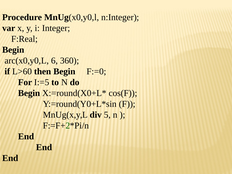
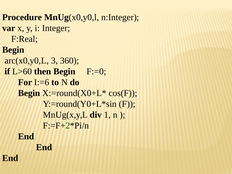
6: 6 -> 3
I:=5: I:=5 -> I:=6
5: 5 -> 1
